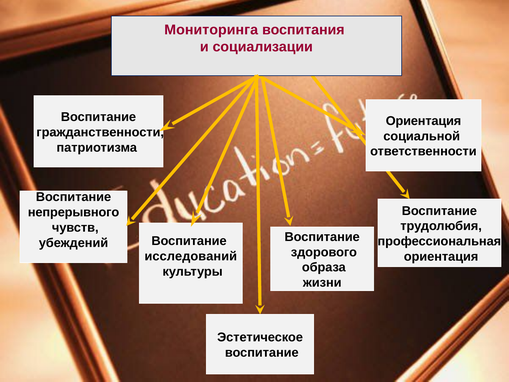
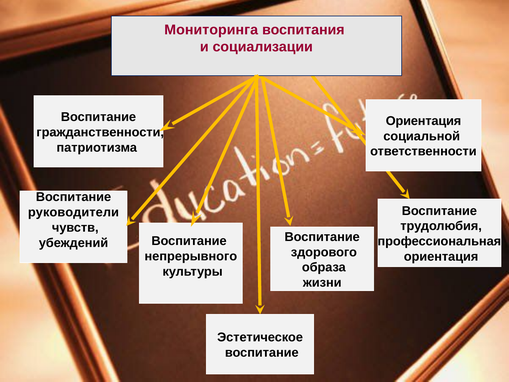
непрерывного: непрерывного -> руководители
исследований: исследований -> непрерывного
